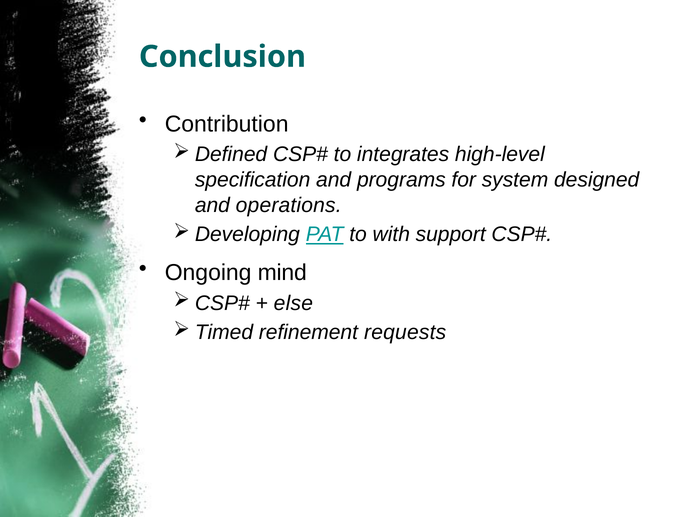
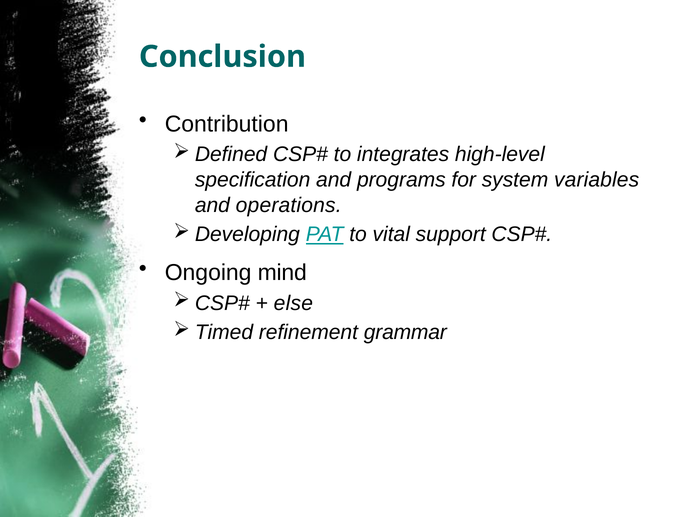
designed: designed -> variables
with: with -> vital
requests: requests -> grammar
